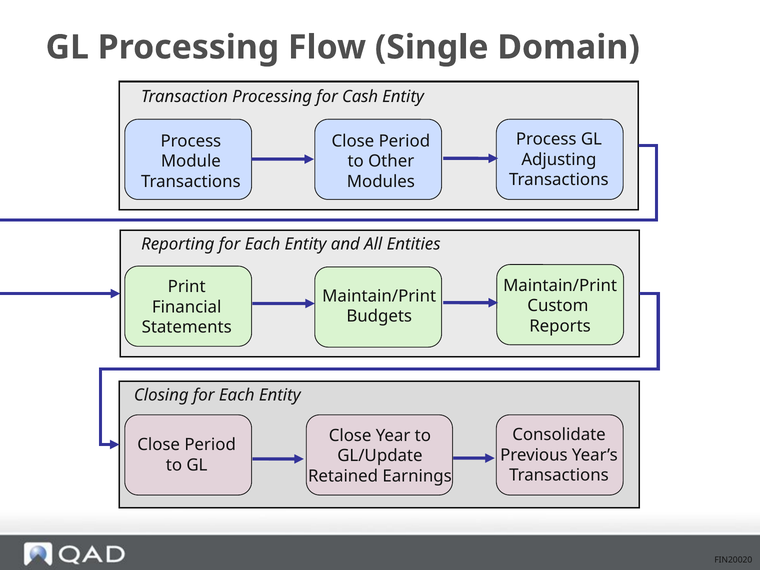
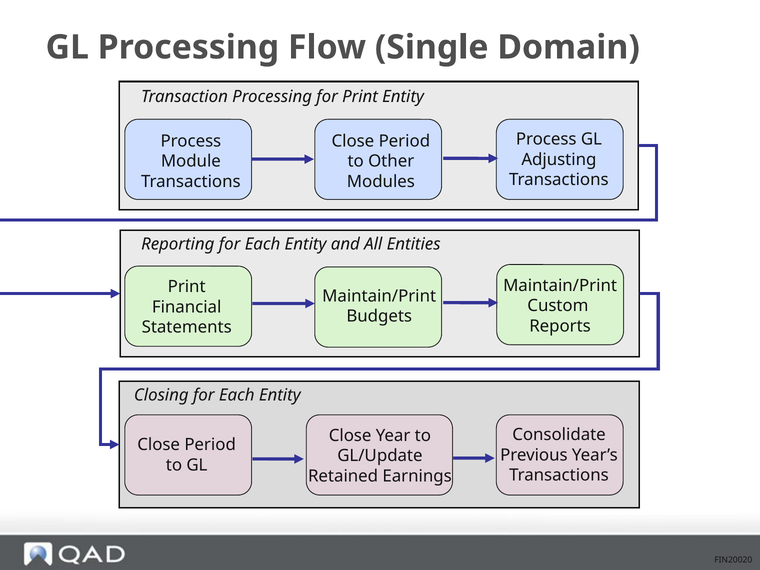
for Cash: Cash -> Print
